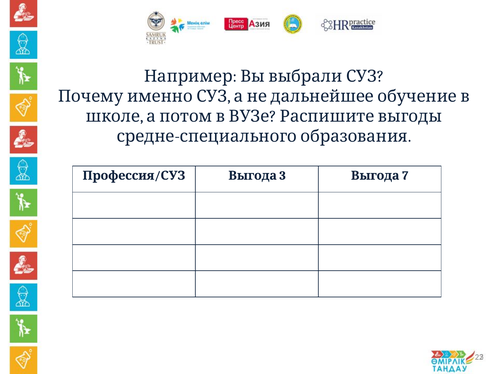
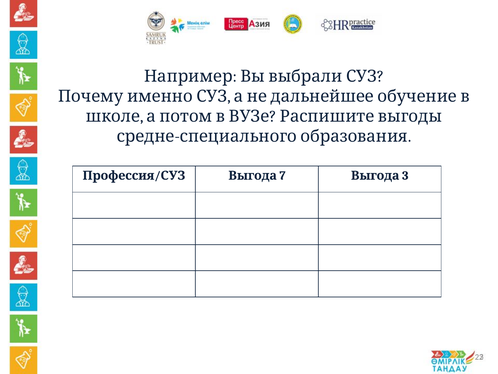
3: 3 -> 7
7: 7 -> 3
